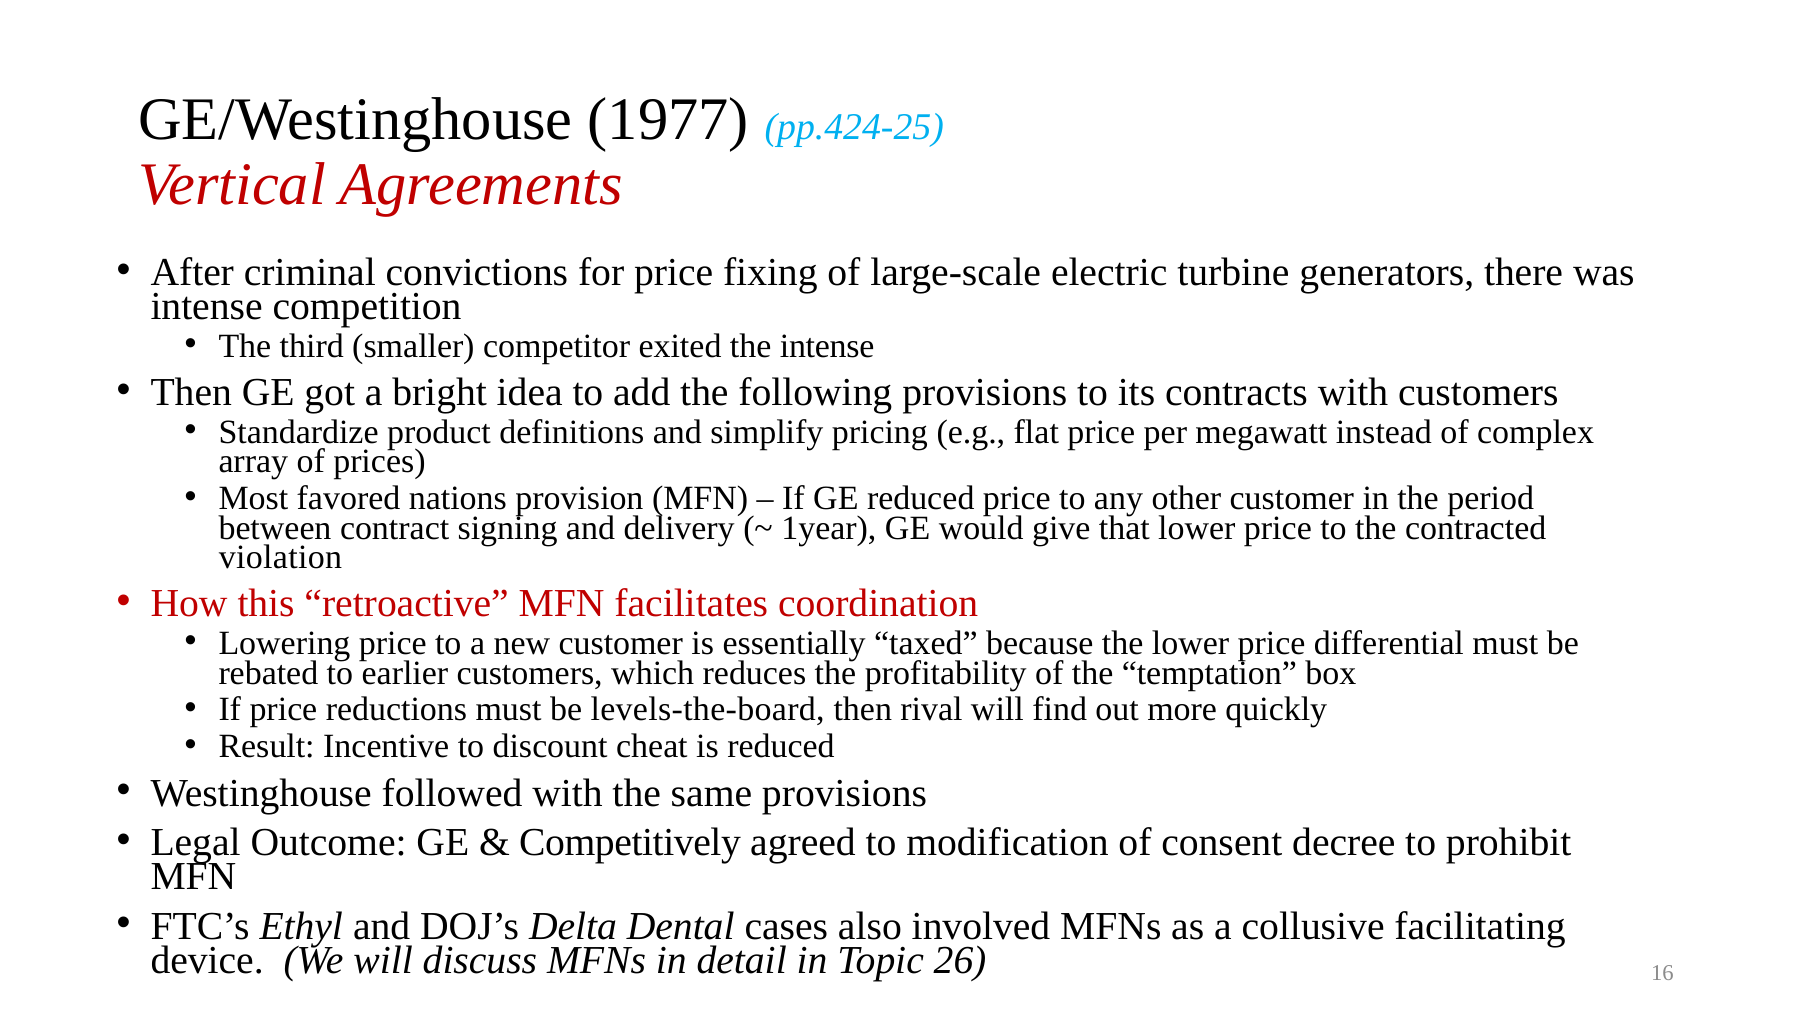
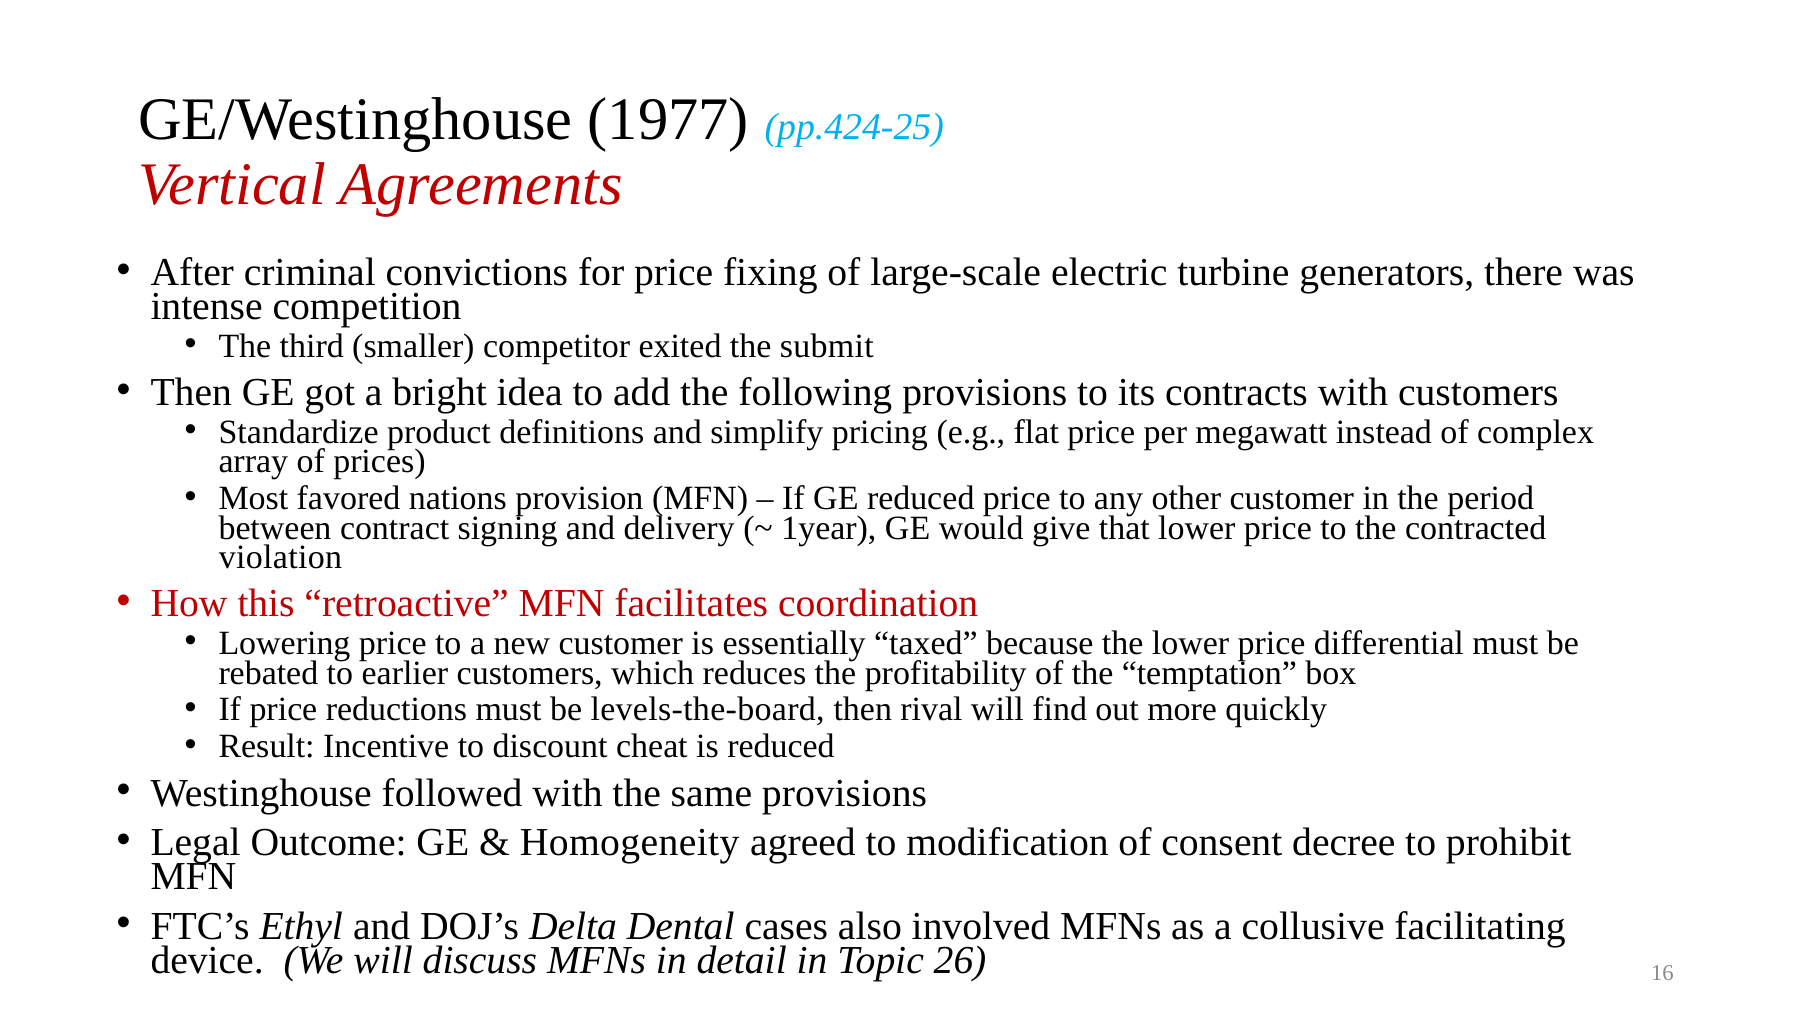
the intense: intense -> submit
Competitively: Competitively -> Homogeneity
